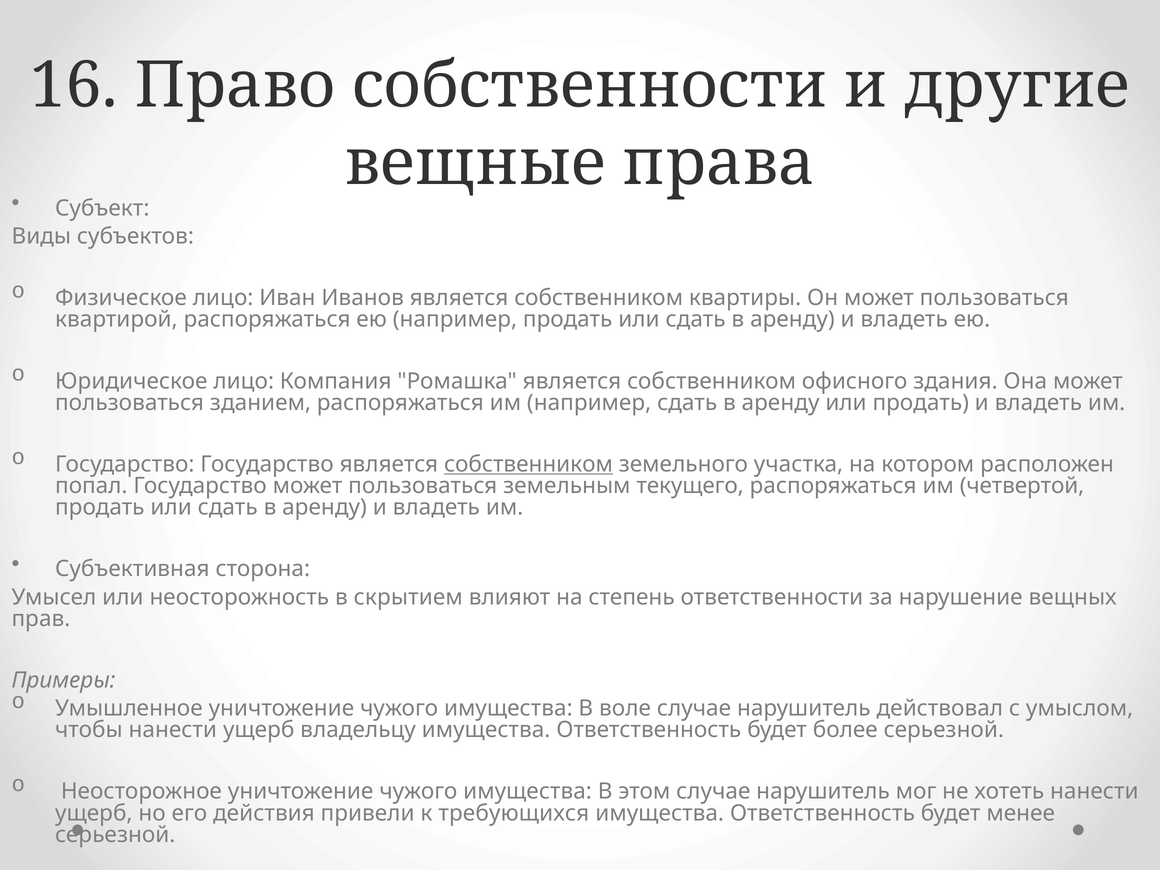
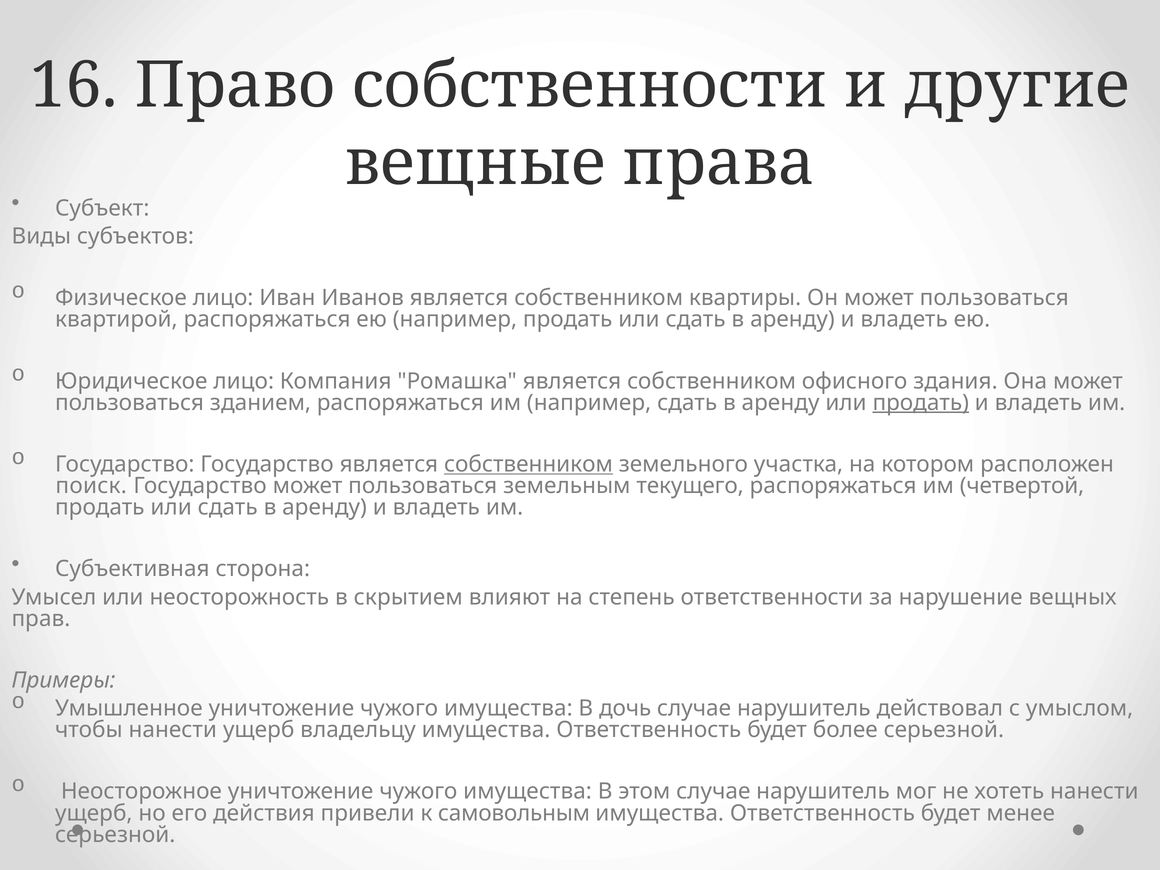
продать at (921, 403) underline: none -> present
попал: попал -> поиск
воле: воле -> дочь
требующихся: требующихся -> самовольным
